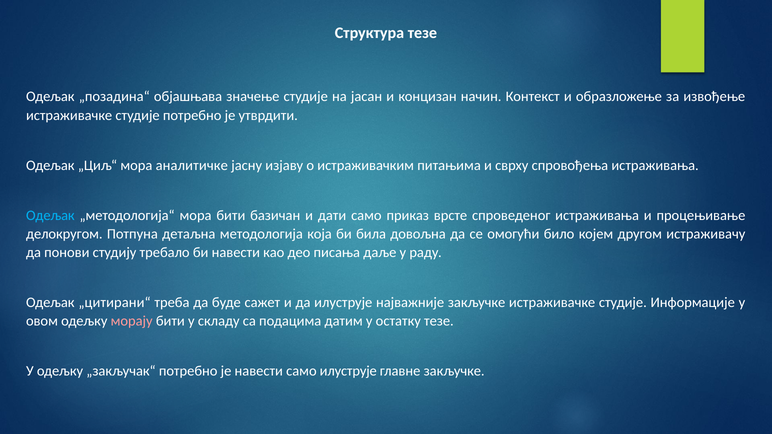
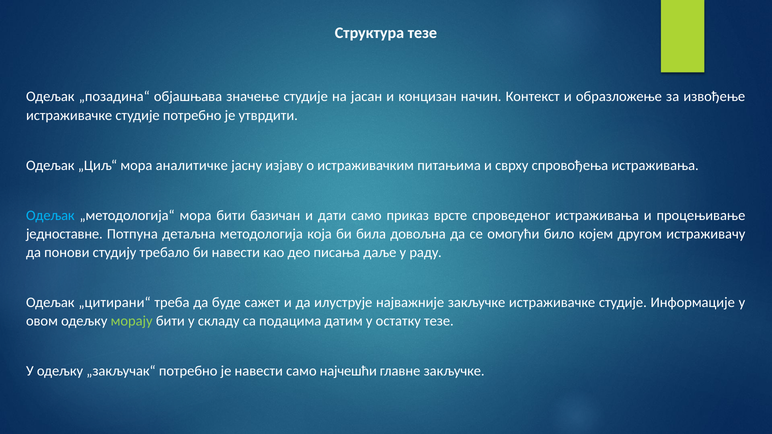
делокругом: делокругом -> једноставне
морају colour: pink -> light green
само илуструје: илуструје -> најчешћи
